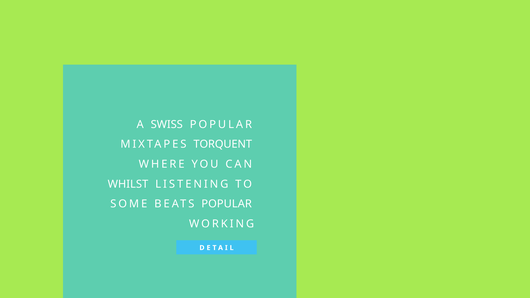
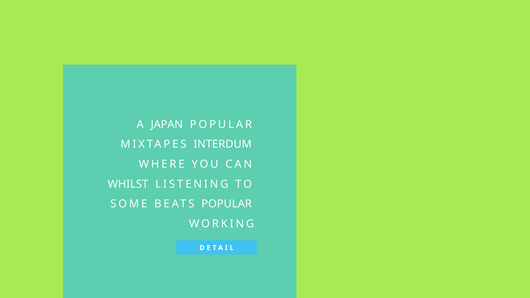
SWISS: SWISS -> JAPAN
TORQUENT: TORQUENT -> INTERDUM
